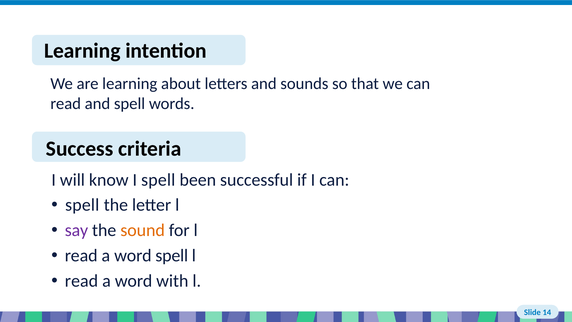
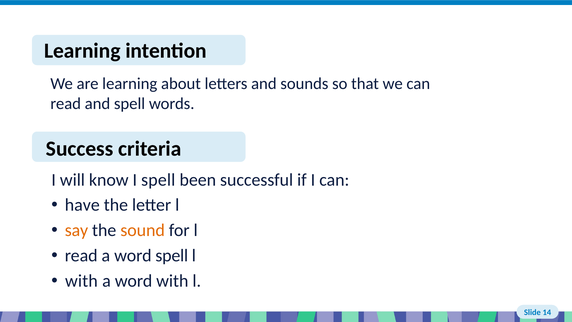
spell at (82, 205): spell -> have
say colour: purple -> orange
read at (81, 281): read -> with
